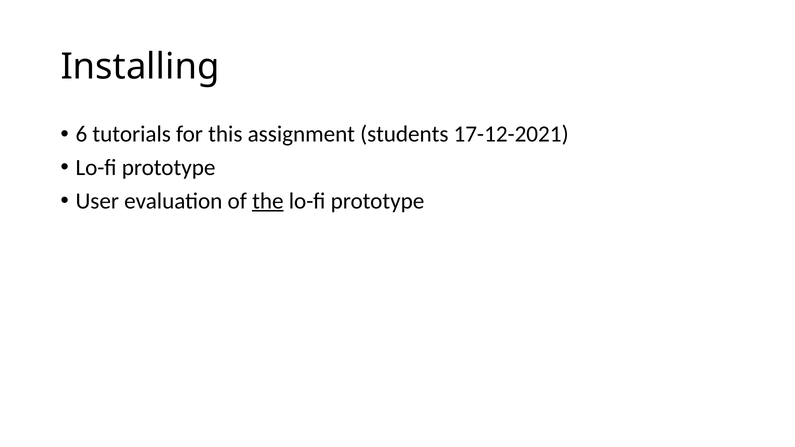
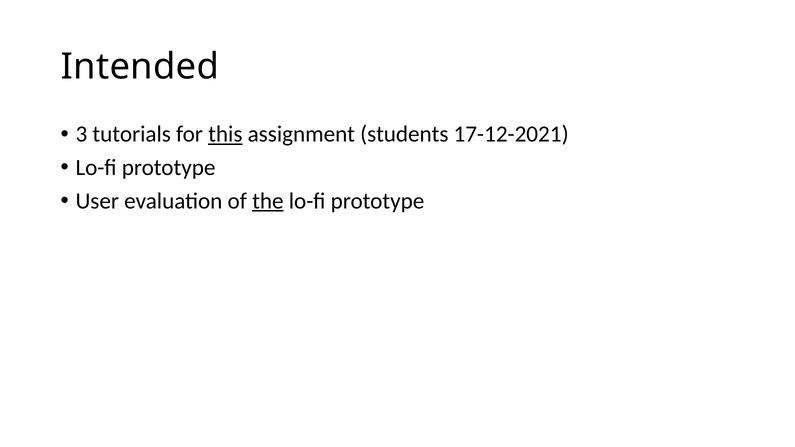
Installing: Installing -> Intended
6: 6 -> 3
this underline: none -> present
